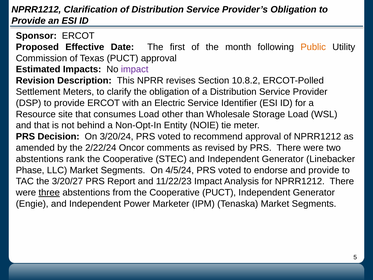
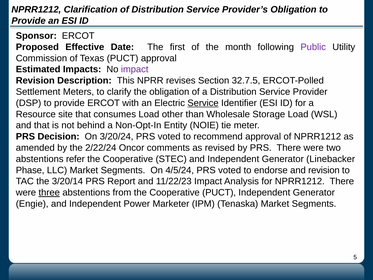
Public colour: orange -> purple
10.8.2: 10.8.2 -> 32.7.5
Service at (203, 103) underline: none -> present
rank: rank -> refer
and provide: provide -> revision
3/20/27: 3/20/27 -> 3/20/14
